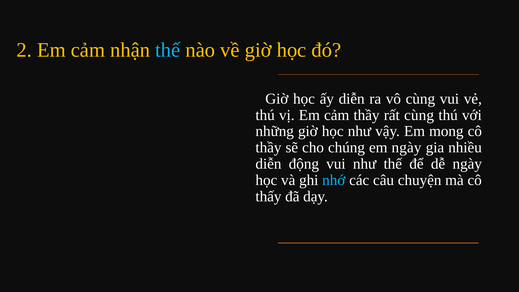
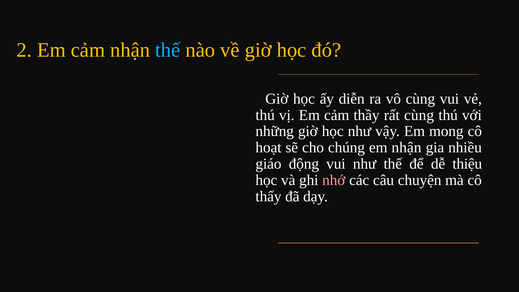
thầy at (268, 148): thầy -> hoạt
em ngày: ngày -> nhận
diễn at (268, 164): diễn -> giáo
dễ ngày: ngày -> thiệu
nhớ colour: light blue -> pink
